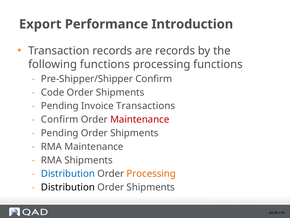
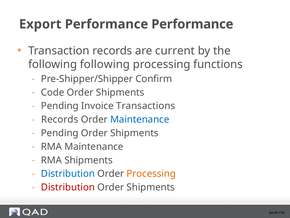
Performance Introduction: Introduction -> Performance
are records: records -> current
following functions: functions -> following
Confirm at (60, 119): Confirm -> Records
Maintenance at (140, 119) colour: red -> blue
Distribution at (68, 187) colour: black -> red
